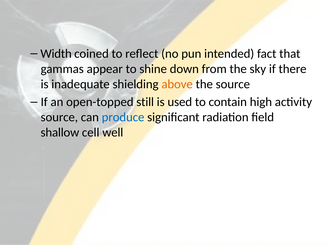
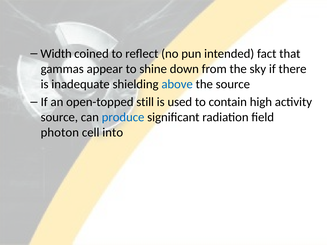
above colour: orange -> blue
shallow: shallow -> photon
well: well -> into
